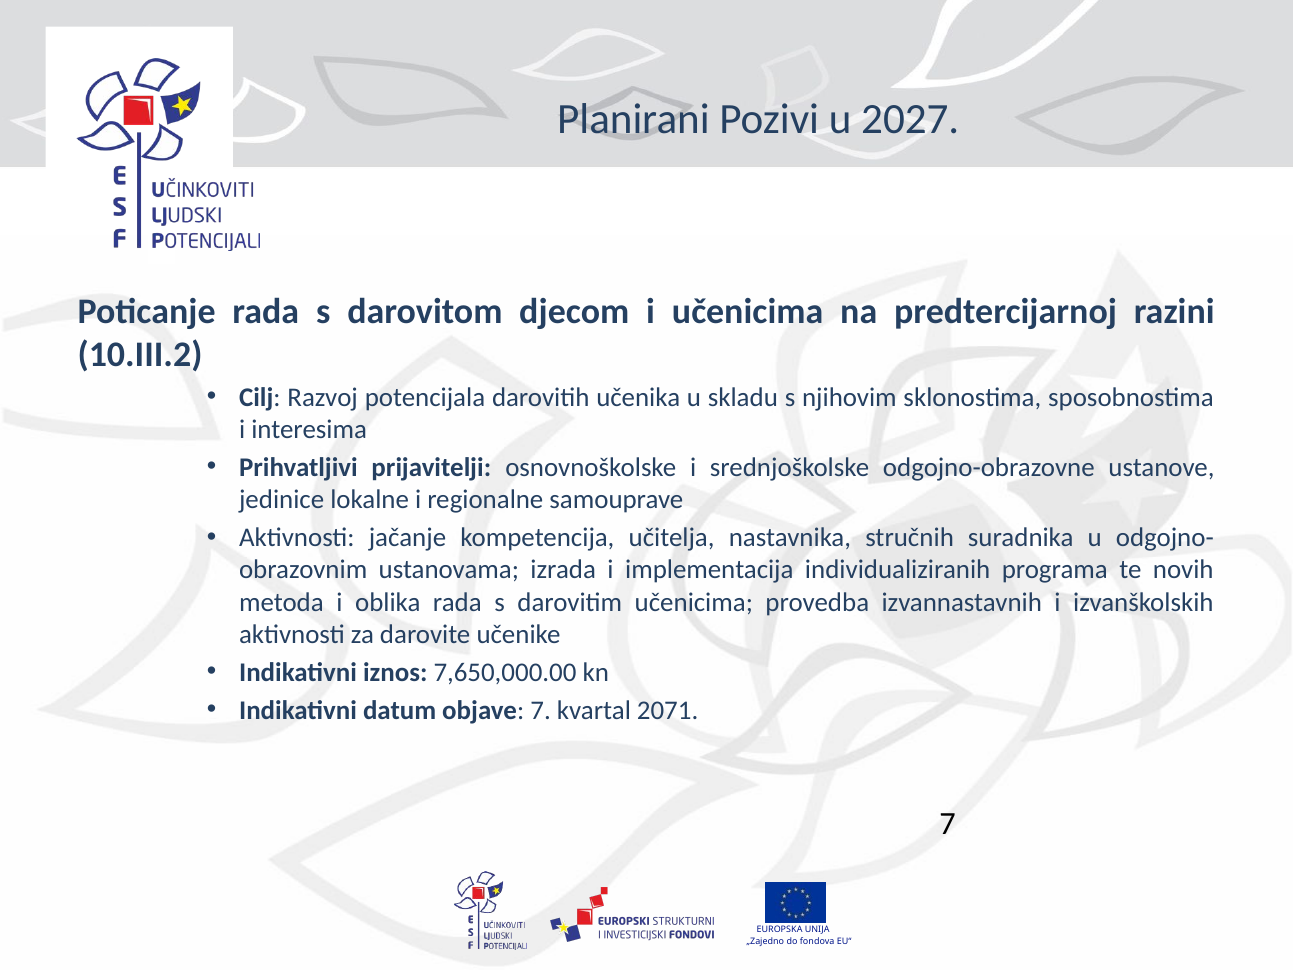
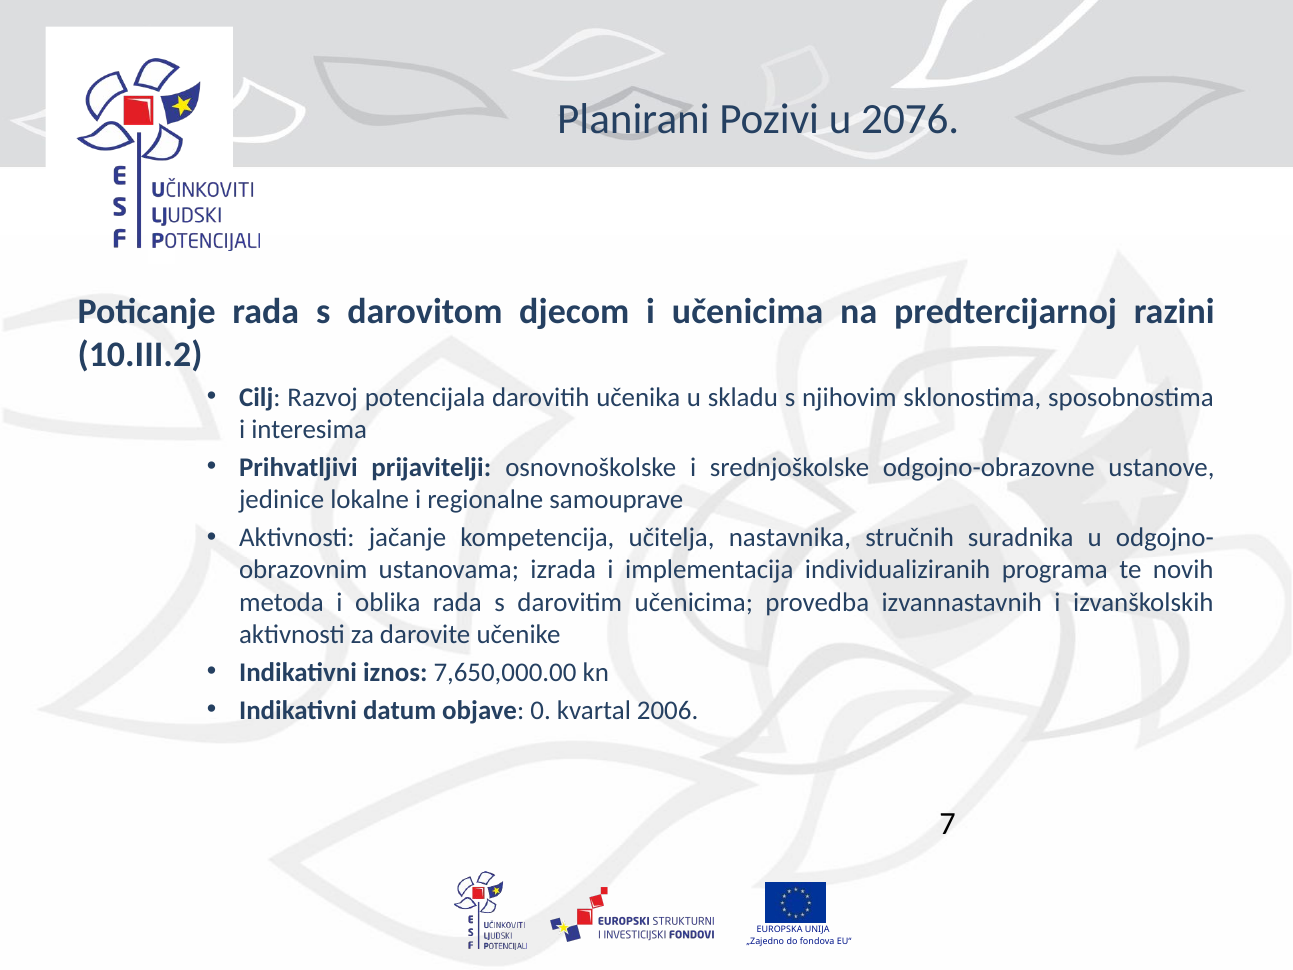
2027: 2027 -> 2076
objave 7: 7 -> 0
2071: 2071 -> 2006
